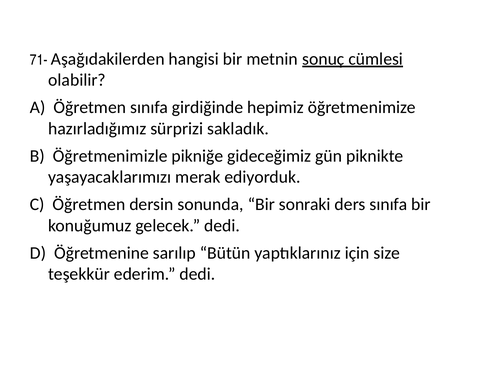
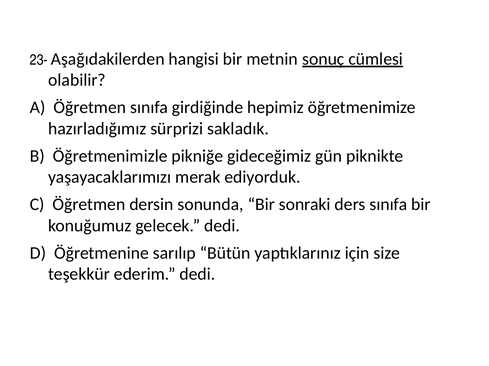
71-: 71- -> 23-
